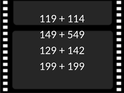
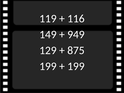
114: 114 -> 116
549: 549 -> 949
142: 142 -> 875
